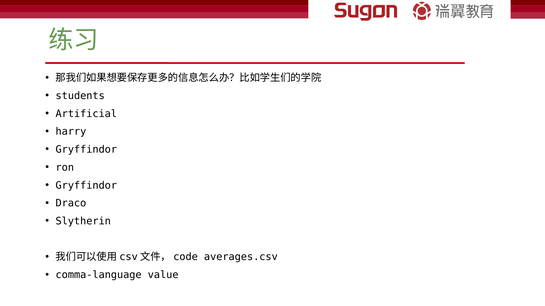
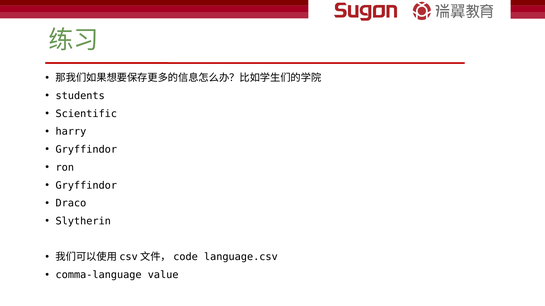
Artificial: Artificial -> Scientific
averages.csv: averages.csv -> language.csv
